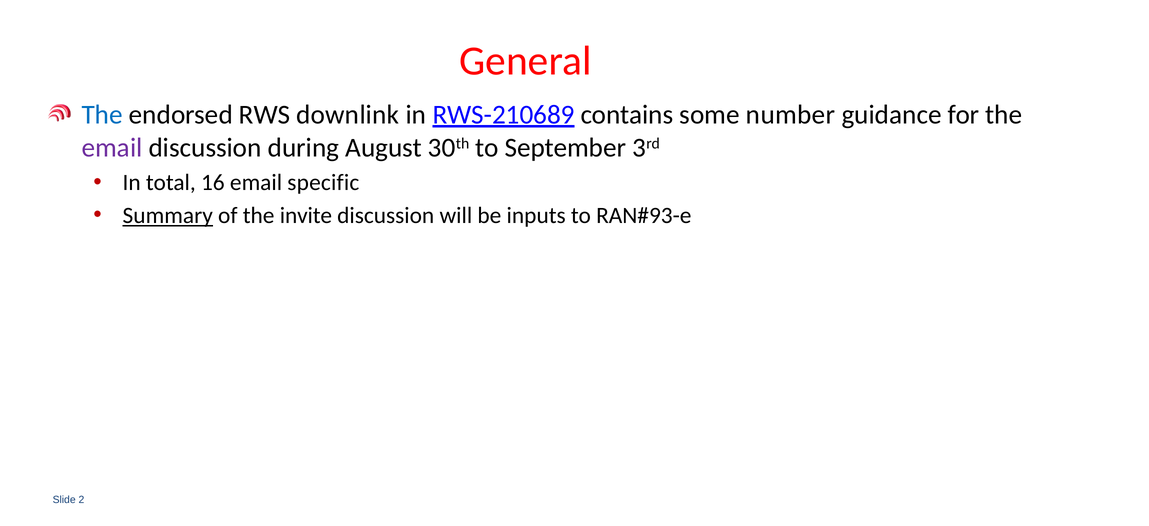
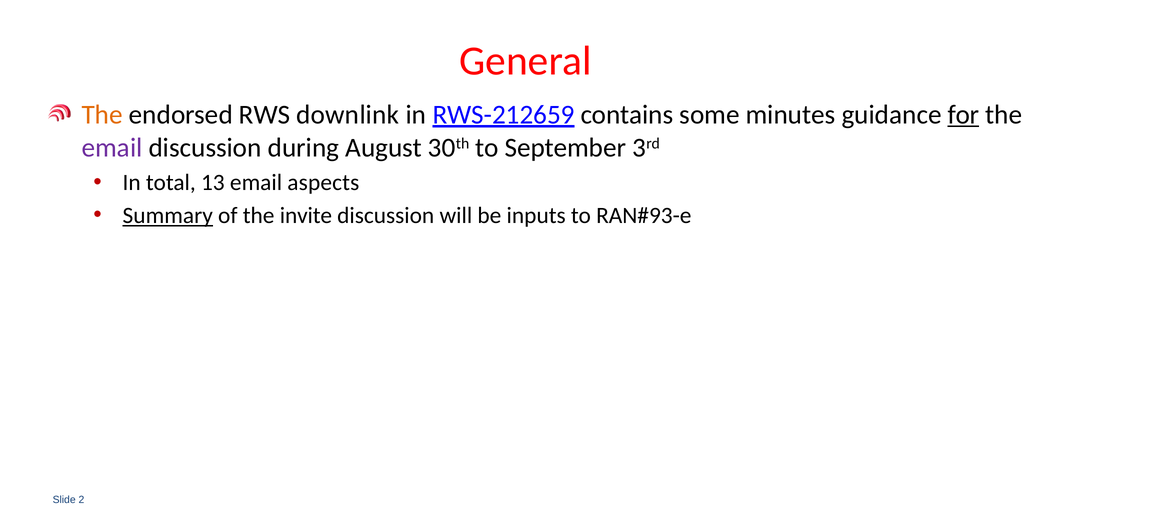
The at (102, 115) colour: blue -> orange
RWS-210689: RWS-210689 -> RWS-212659
number: number -> minutes
for underline: none -> present
16: 16 -> 13
specific: specific -> aspects
